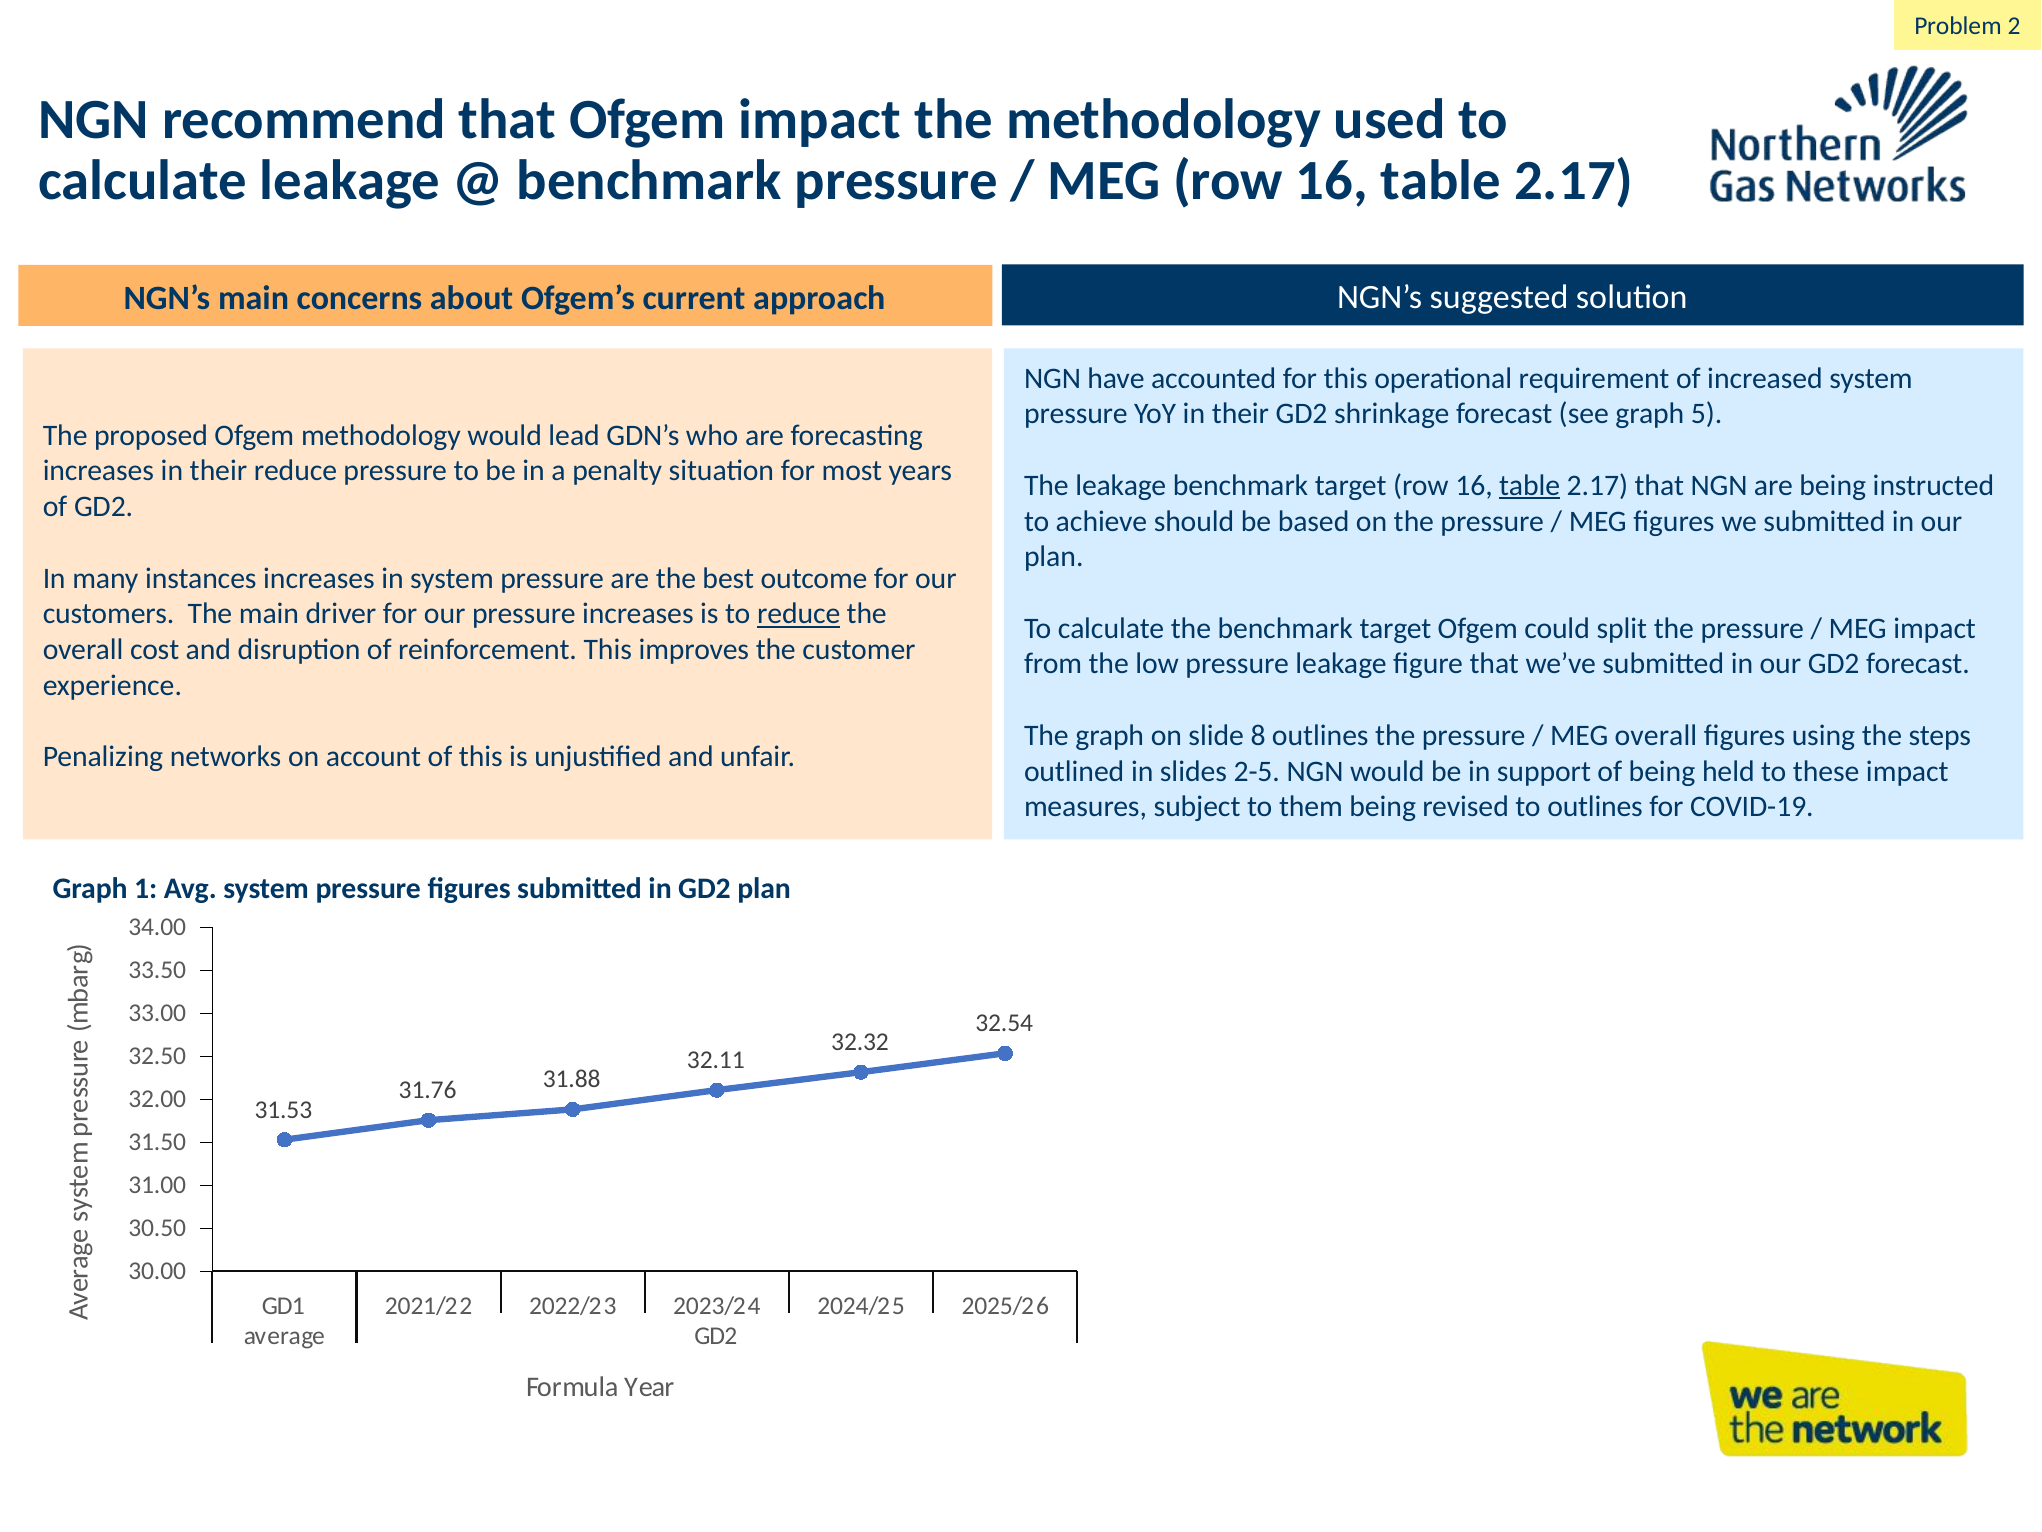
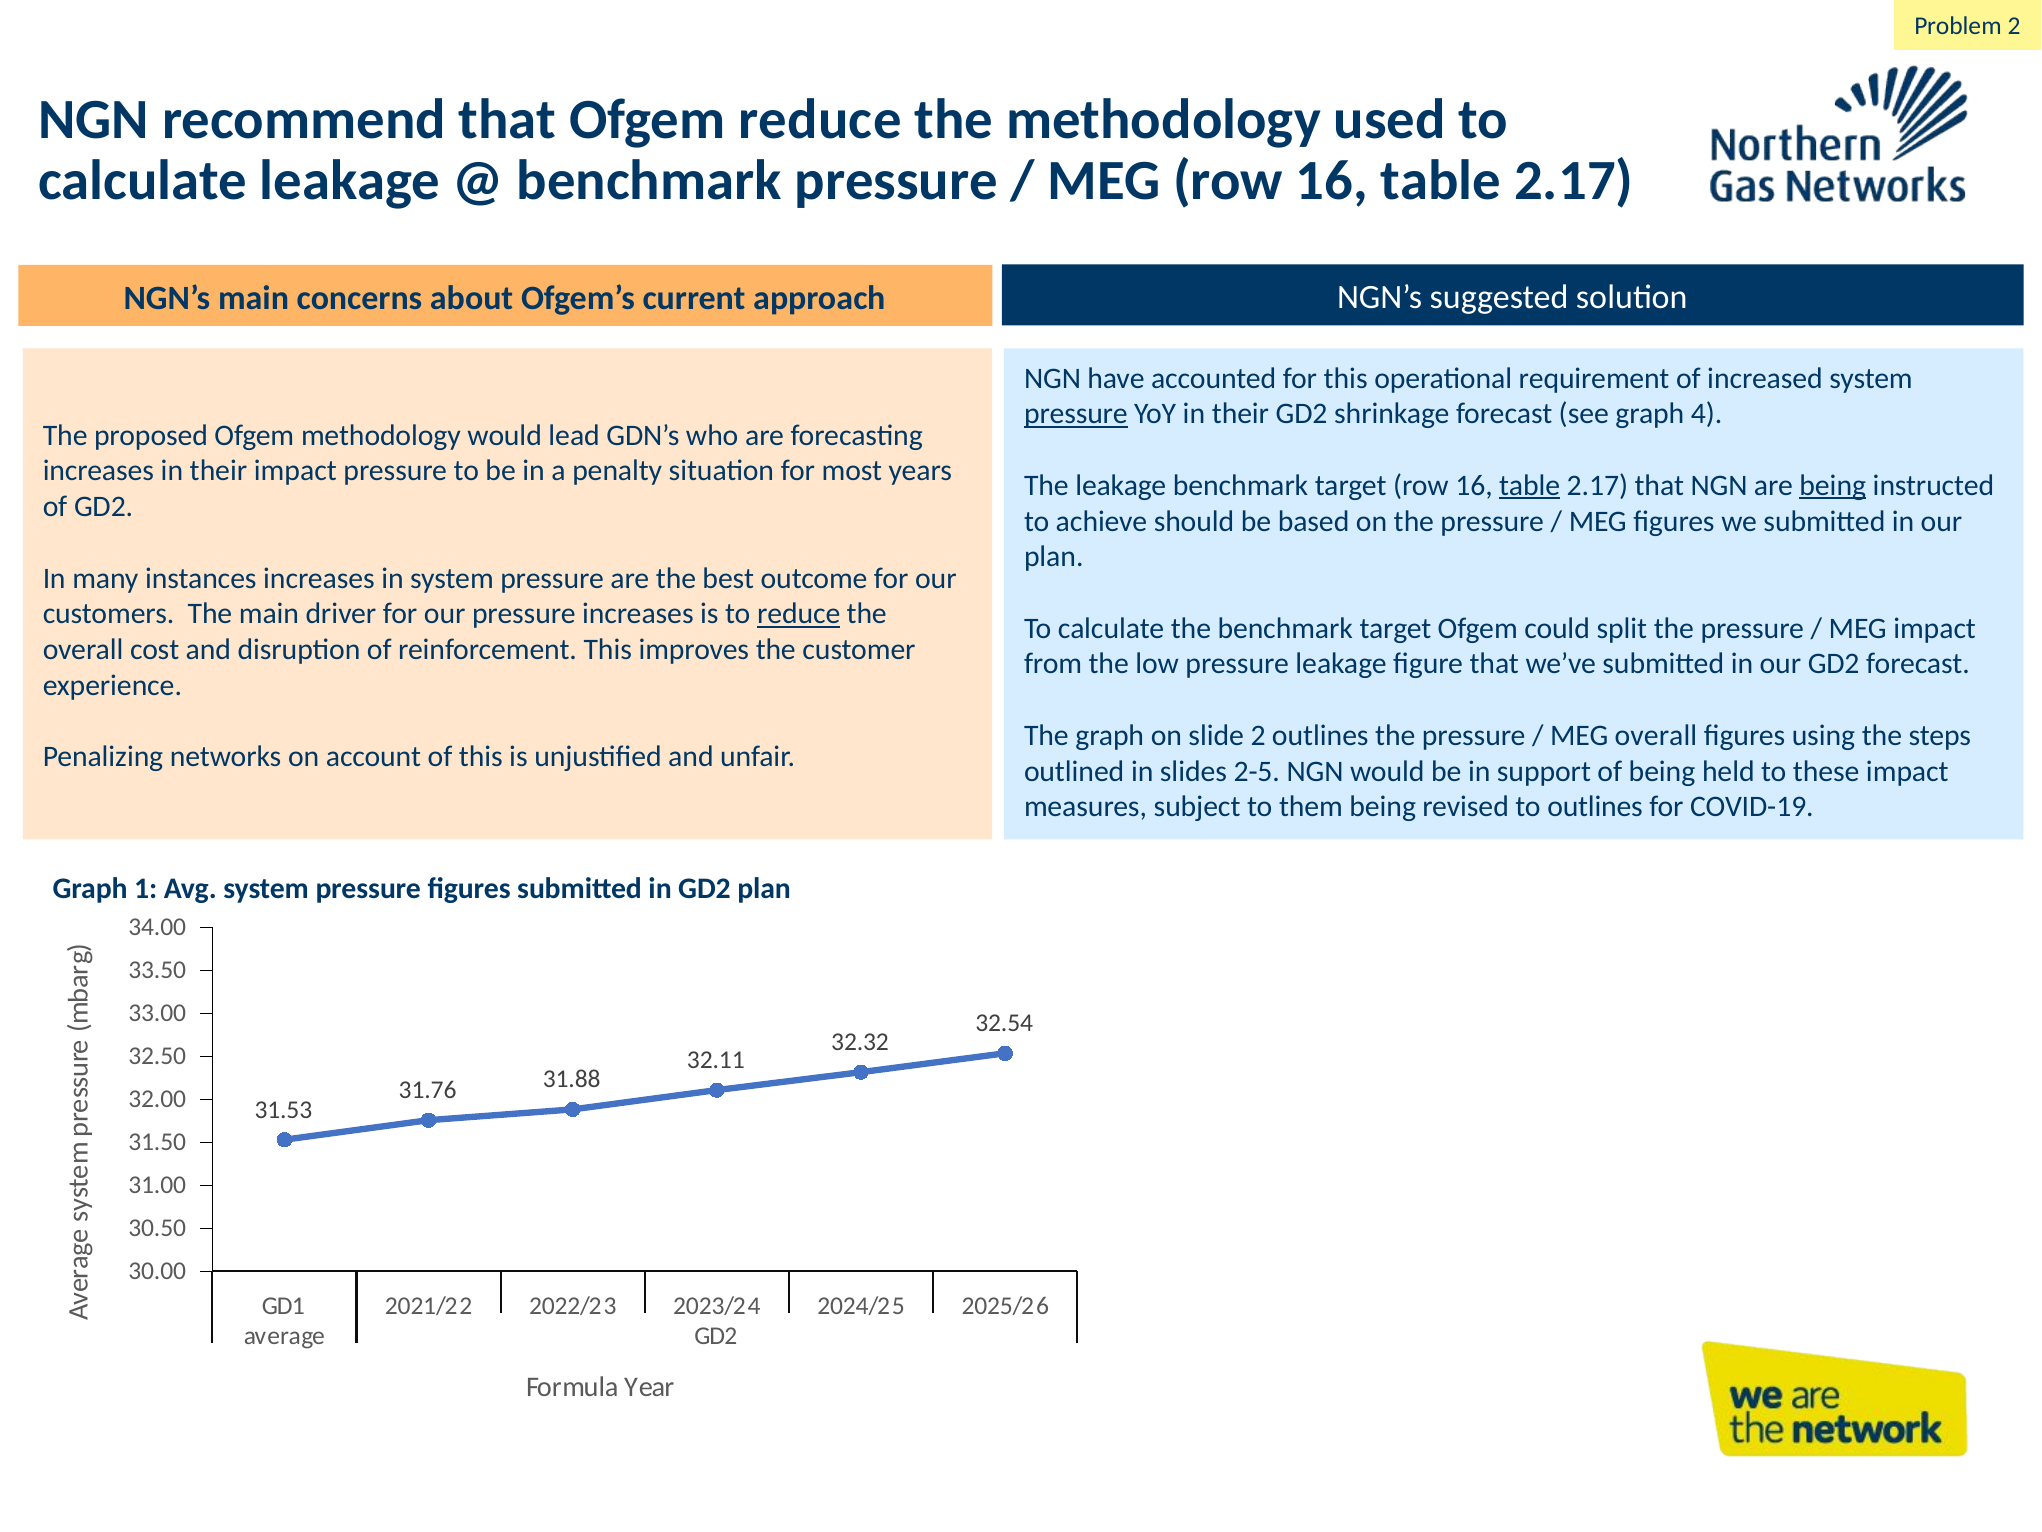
Ofgem impact: impact -> reduce
pressure at (1076, 414) underline: none -> present
5: 5 -> 4
their reduce: reduce -> impact
being at (1833, 485) underline: none -> present
slide 8: 8 -> 2
